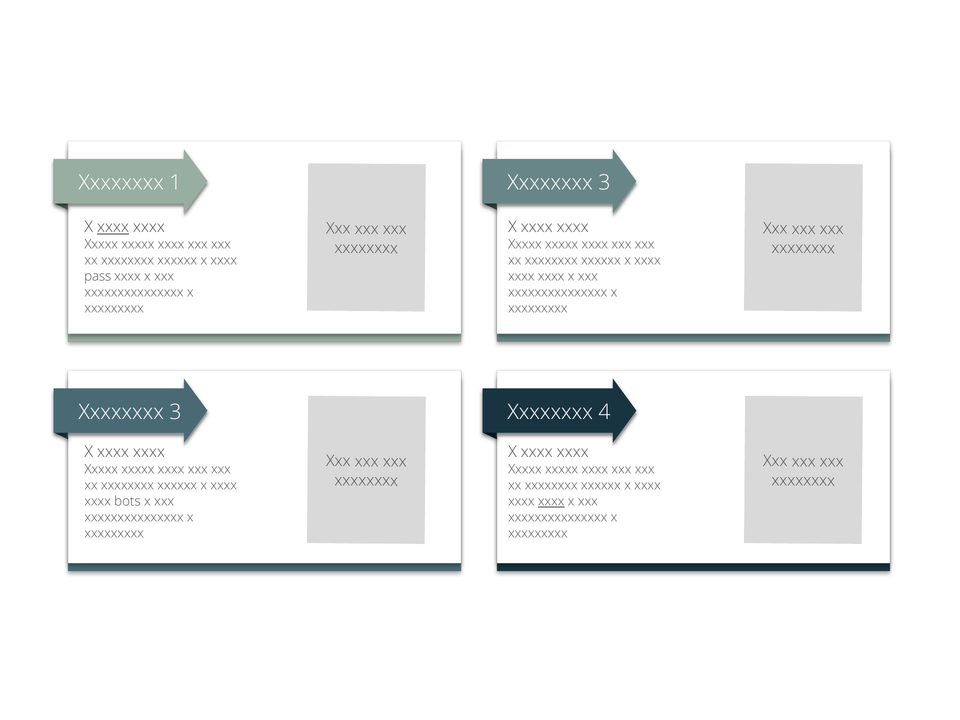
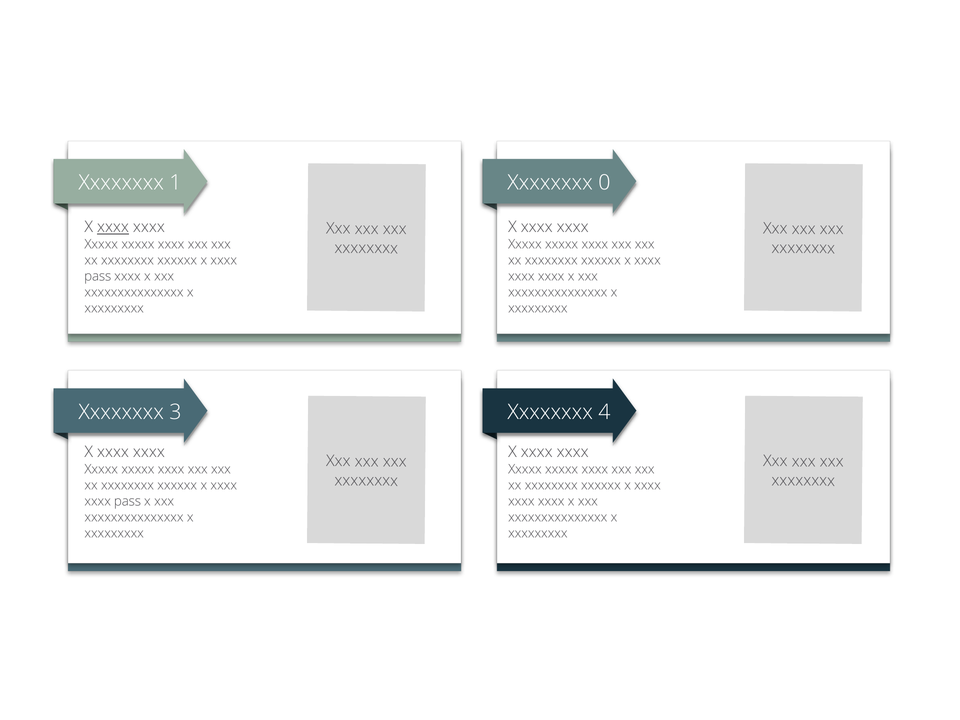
1 Xxxxxxxx 3: 3 -> 0
bots at (127, 501): bots -> pass
xxxx at (551, 501) underline: present -> none
